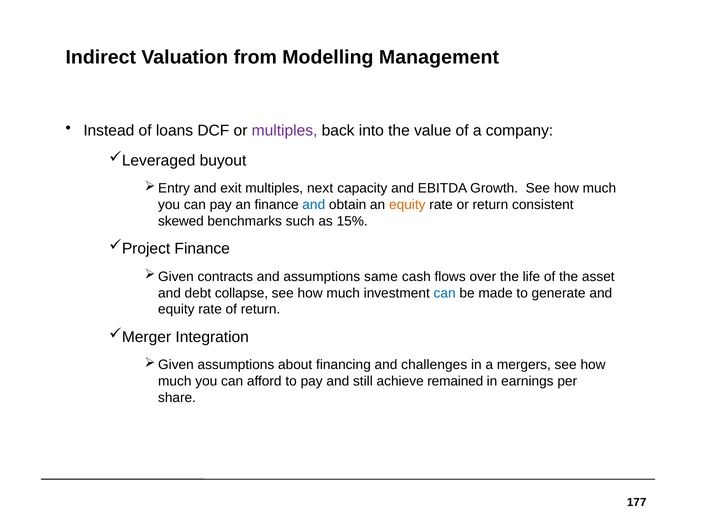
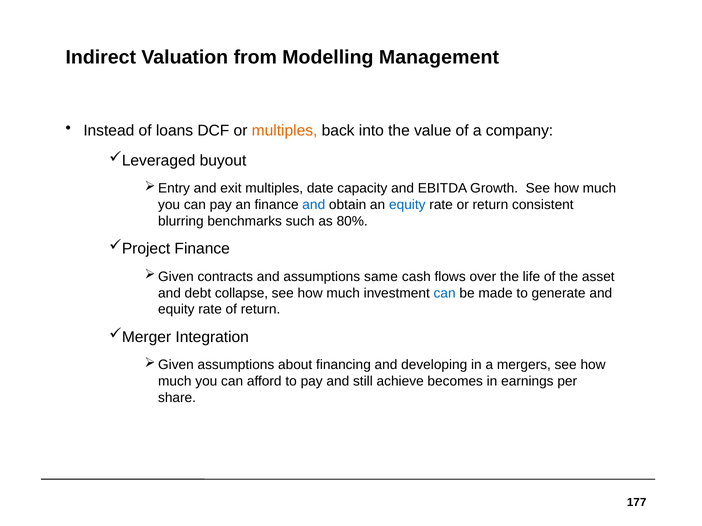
multiples at (285, 131) colour: purple -> orange
next: next -> date
equity at (407, 205) colour: orange -> blue
skewed: skewed -> blurring
15%: 15% -> 80%
challenges: challenges -> developing
remained: remained -> becomes
